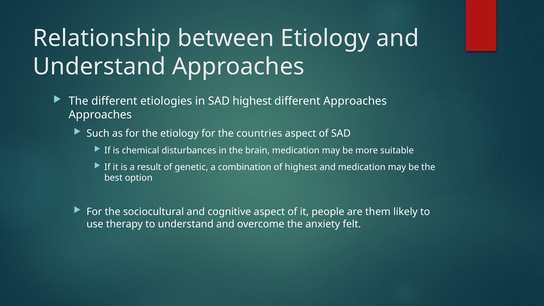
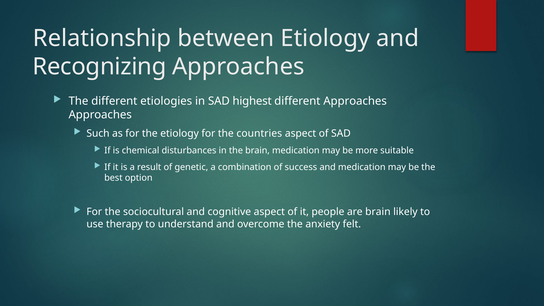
Understand at (99, 67): Understand -> Recognizing
of highest: highest -> success
are them: them -> brain
